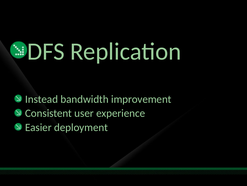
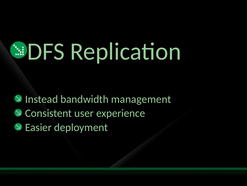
improvement: improvement -> management
